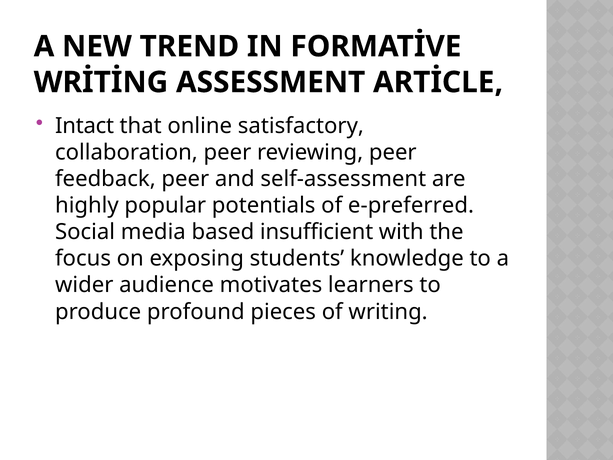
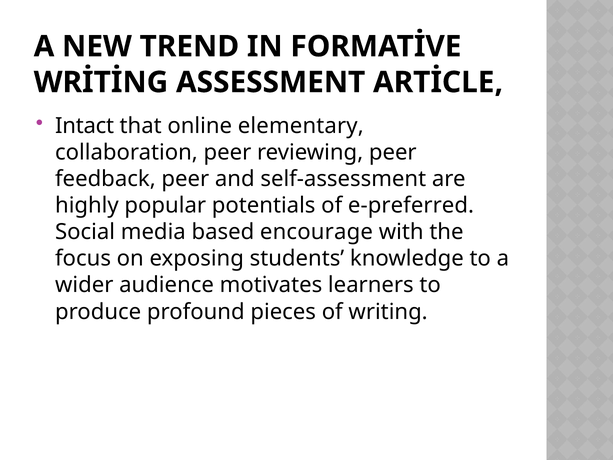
satisfactory: satisfactory -> elementary
insufficient: insufficient -> encourage
